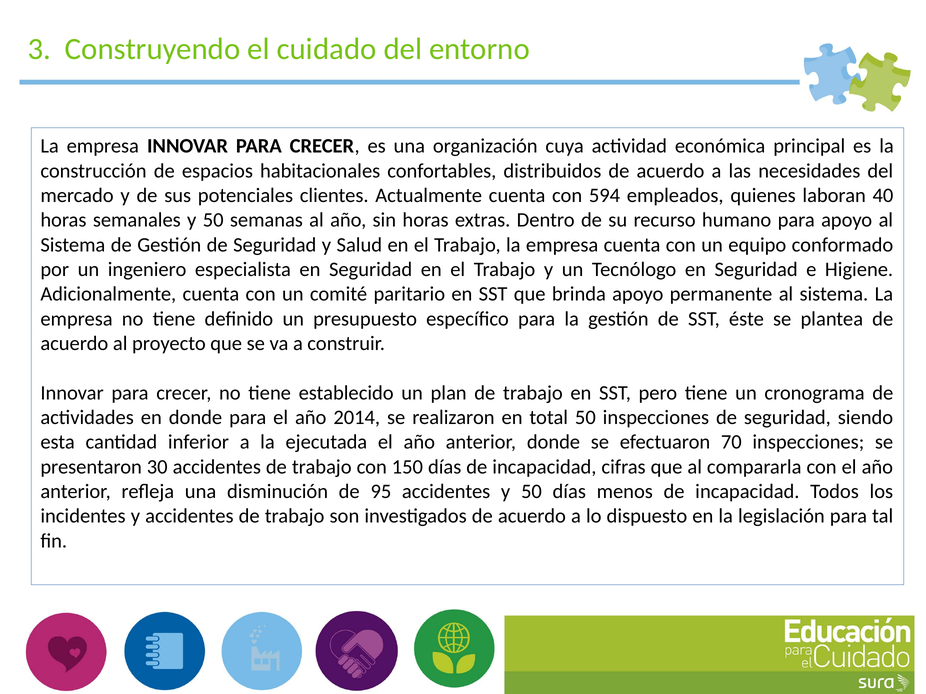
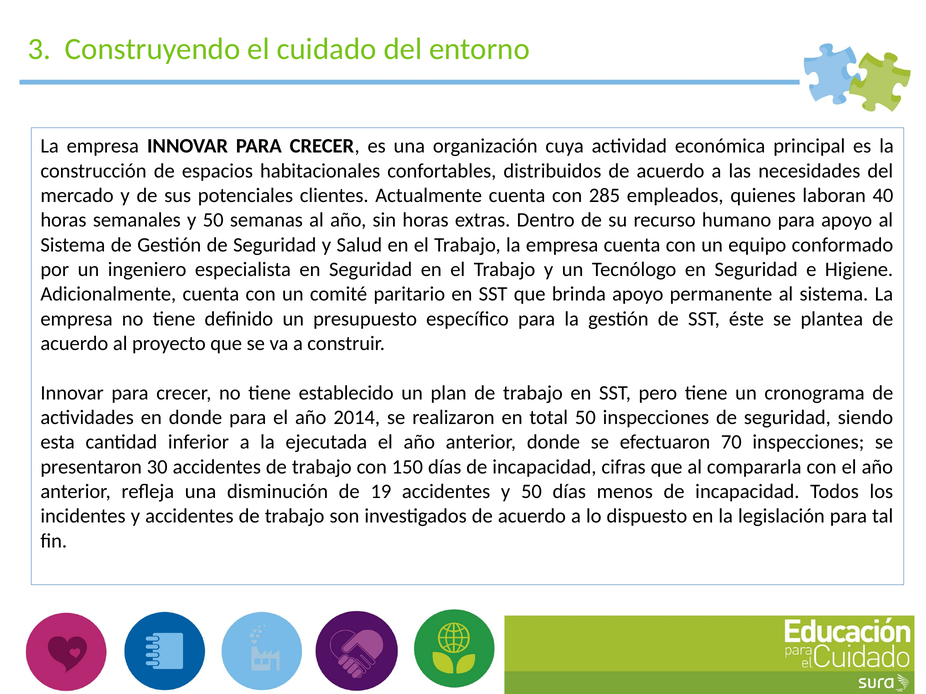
594: 594 -> 285
95: 95 -> 19
